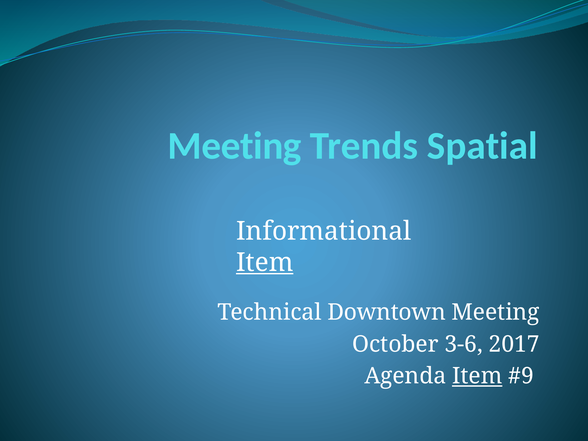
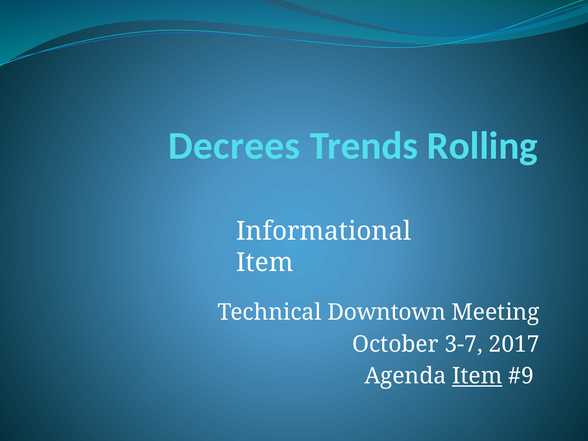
Meeting at (235, 146): Meeting -> Decrees
Spatial: Spatial -> Rolling
Item at (265, 262) underline: present -> none
3-6: 3-6 -> 3-7
